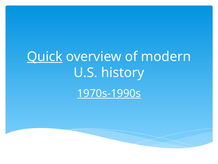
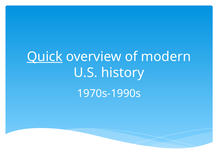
1970s-1990s underline: present -> none
